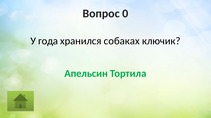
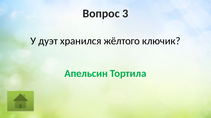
0: 0 -> 3
года: года -> дуэт
собаках: собаках -> жёлтого
